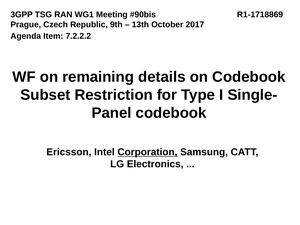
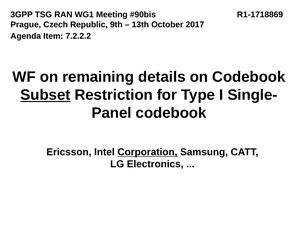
Subset underline: none -> present
